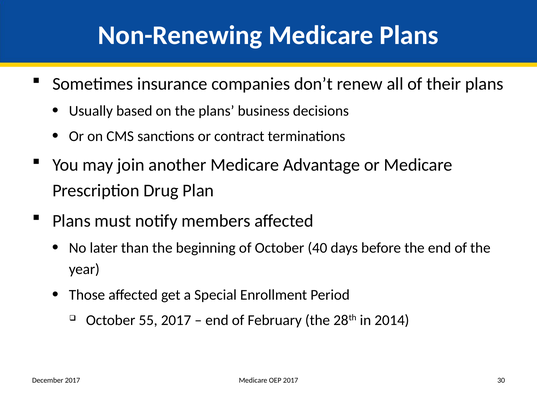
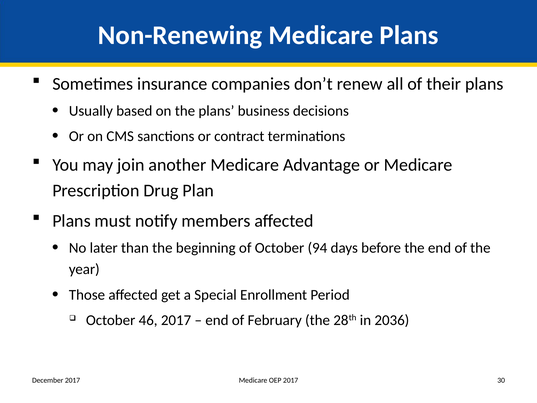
40: 40 -> 94
55: 55 -> 46
2014: 2014 -> 2036
